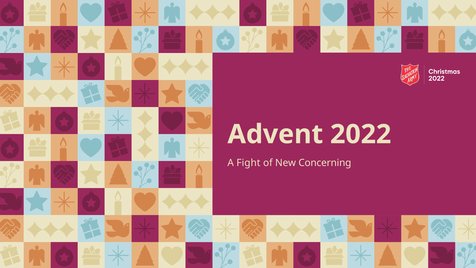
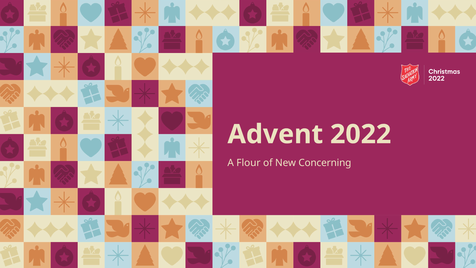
Fight: Fight -> Flour
